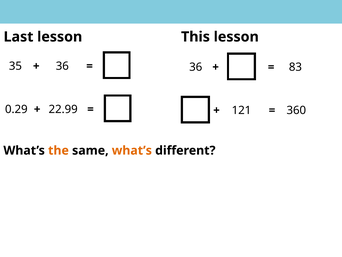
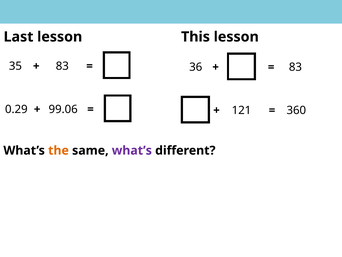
35 36: 36 -> 83
22.99: 22.99 -> 99.06
what’s at (132, 150) colour: orange -> purple
